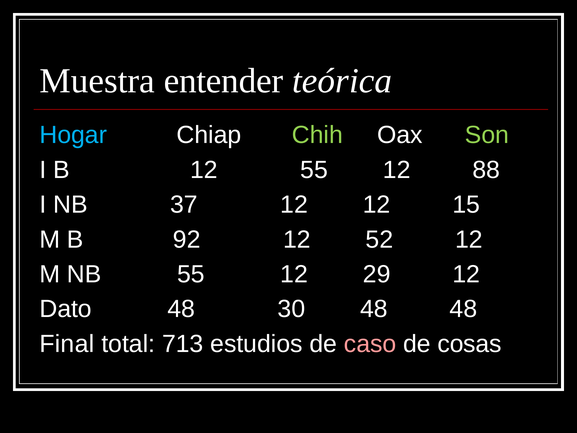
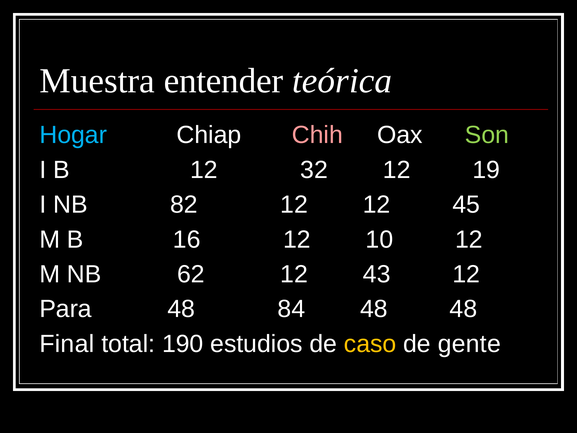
Chih colour: light green -> pink
12 55: 55 -> 32
88: 88 -> 19
37: 37 -> 82
15: 15 -> 45
92: 92 -> 16
52: 52 -> 10
NB 55: 55 -> 62
29: 29 -> 43
Dato: Dato -> Para
30: 30 -> 84
713: 713 -> 190
caso colour: pink -> yellow
cosas: cosas -> gente
